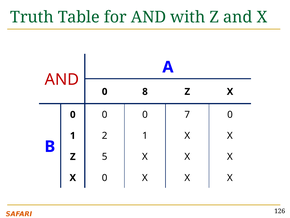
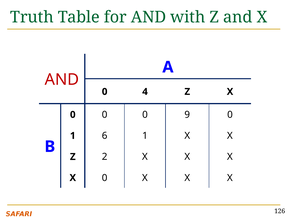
8: 8 -> 4
7: 7 -> 9
2: 2 -> 6
5: 5 -> 2
